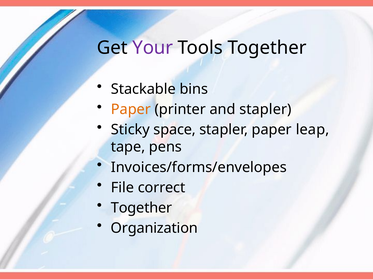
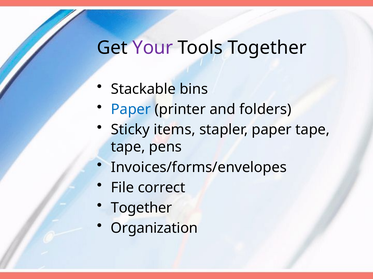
Paper at (131, 110) colour: orange -> blue
and stapler: stapler -> folders
space: space -> items
paper leap: leap -> tape
